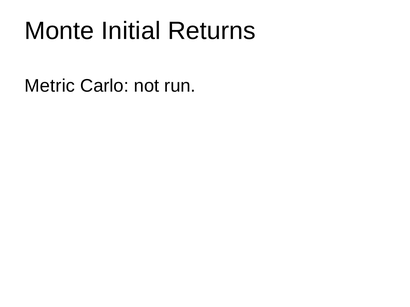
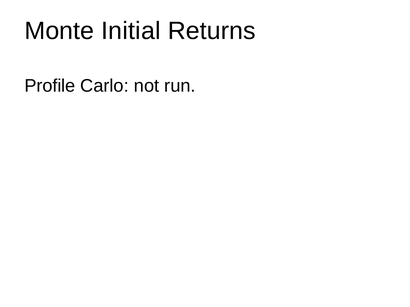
Metric: Metric -> Profile
